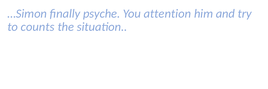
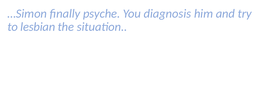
attention: attention -> diagnosis
counts: counts -> lesbian
